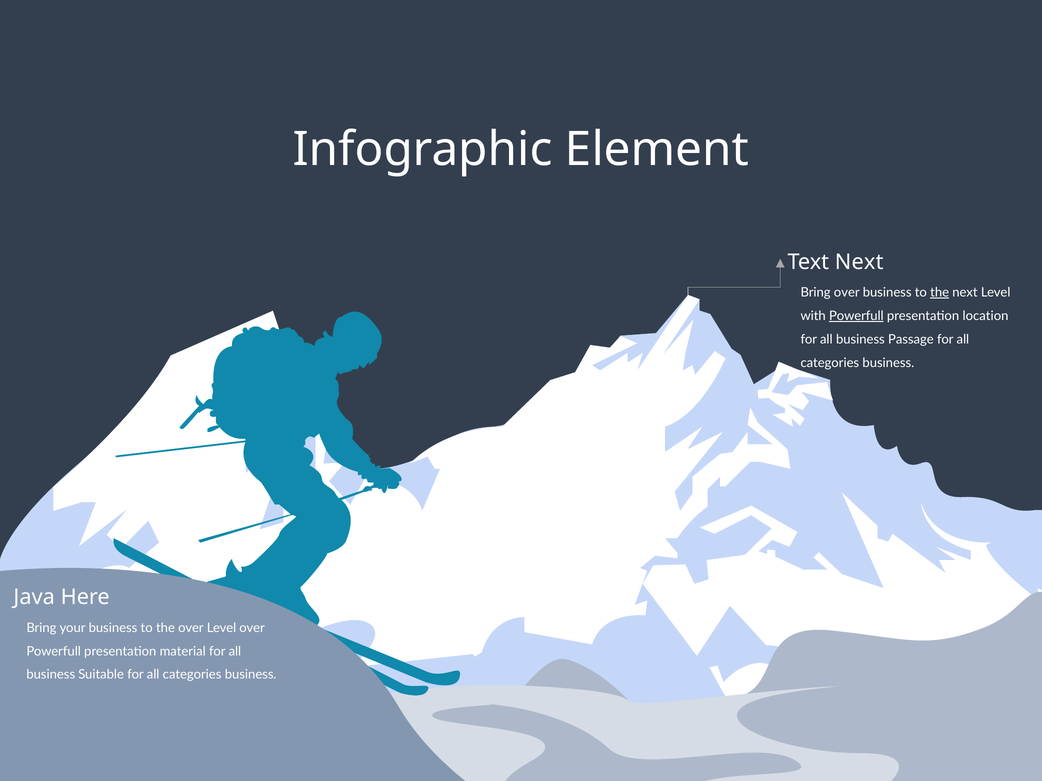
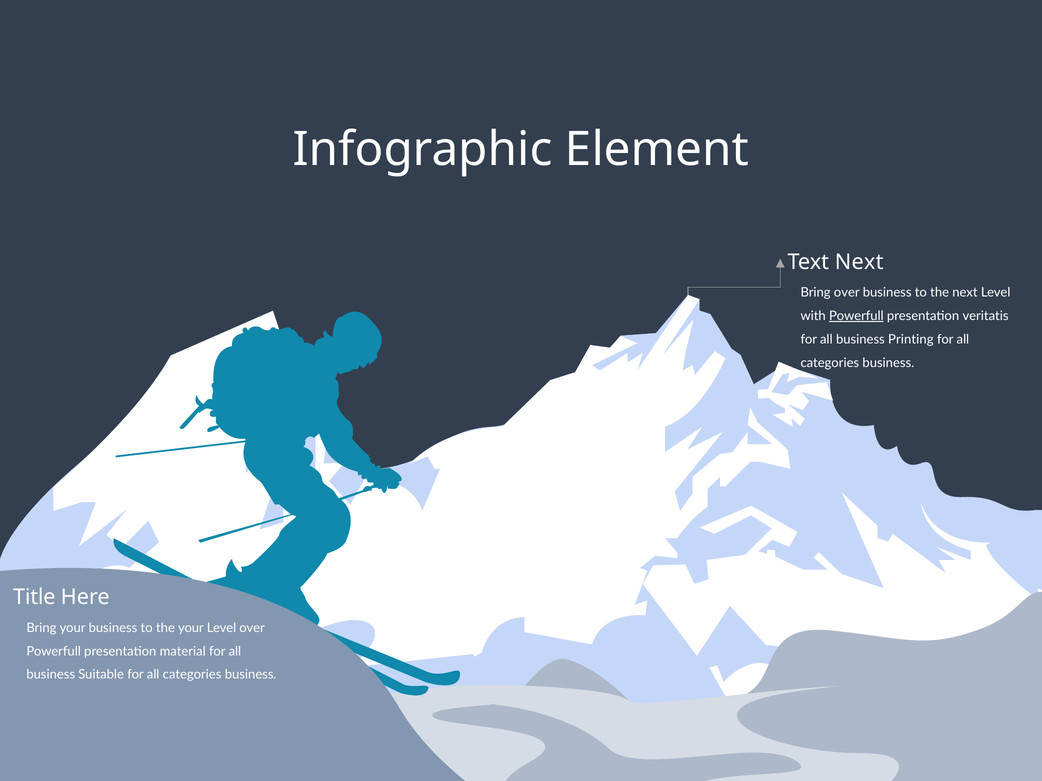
the at (940, 293) underline: present -> none
location: location -> veritatis
Passage: Passage -> Printing
Java: Java -> Title
the over: over -> your
